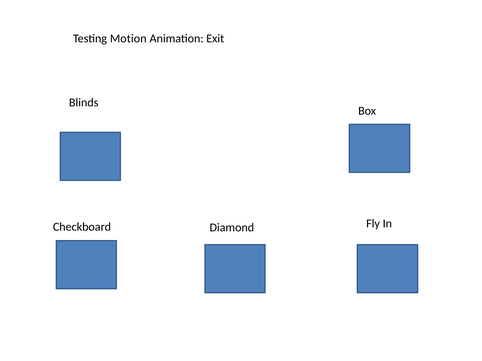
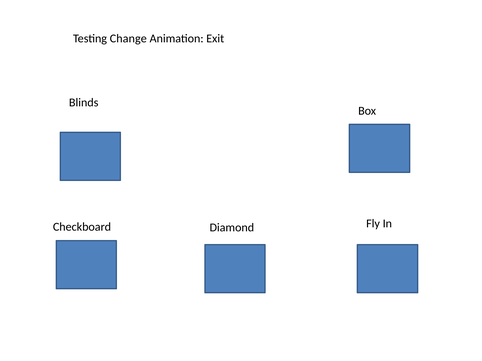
Motion: Motion -> Change
